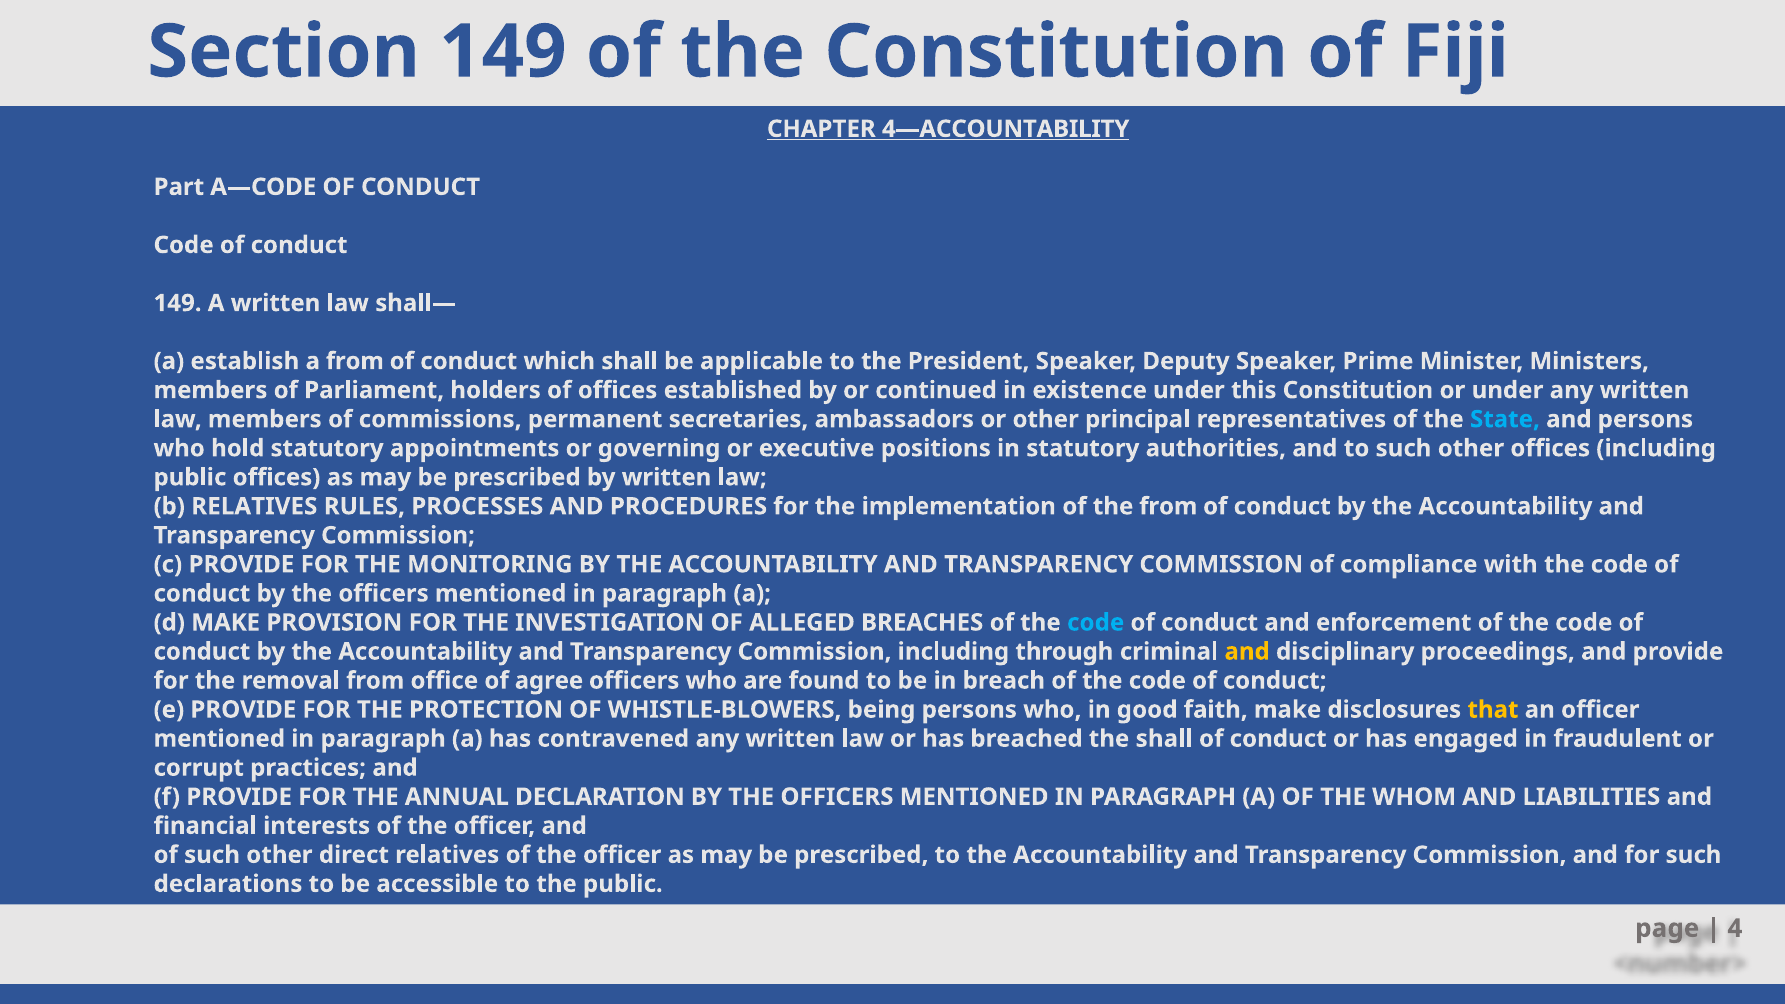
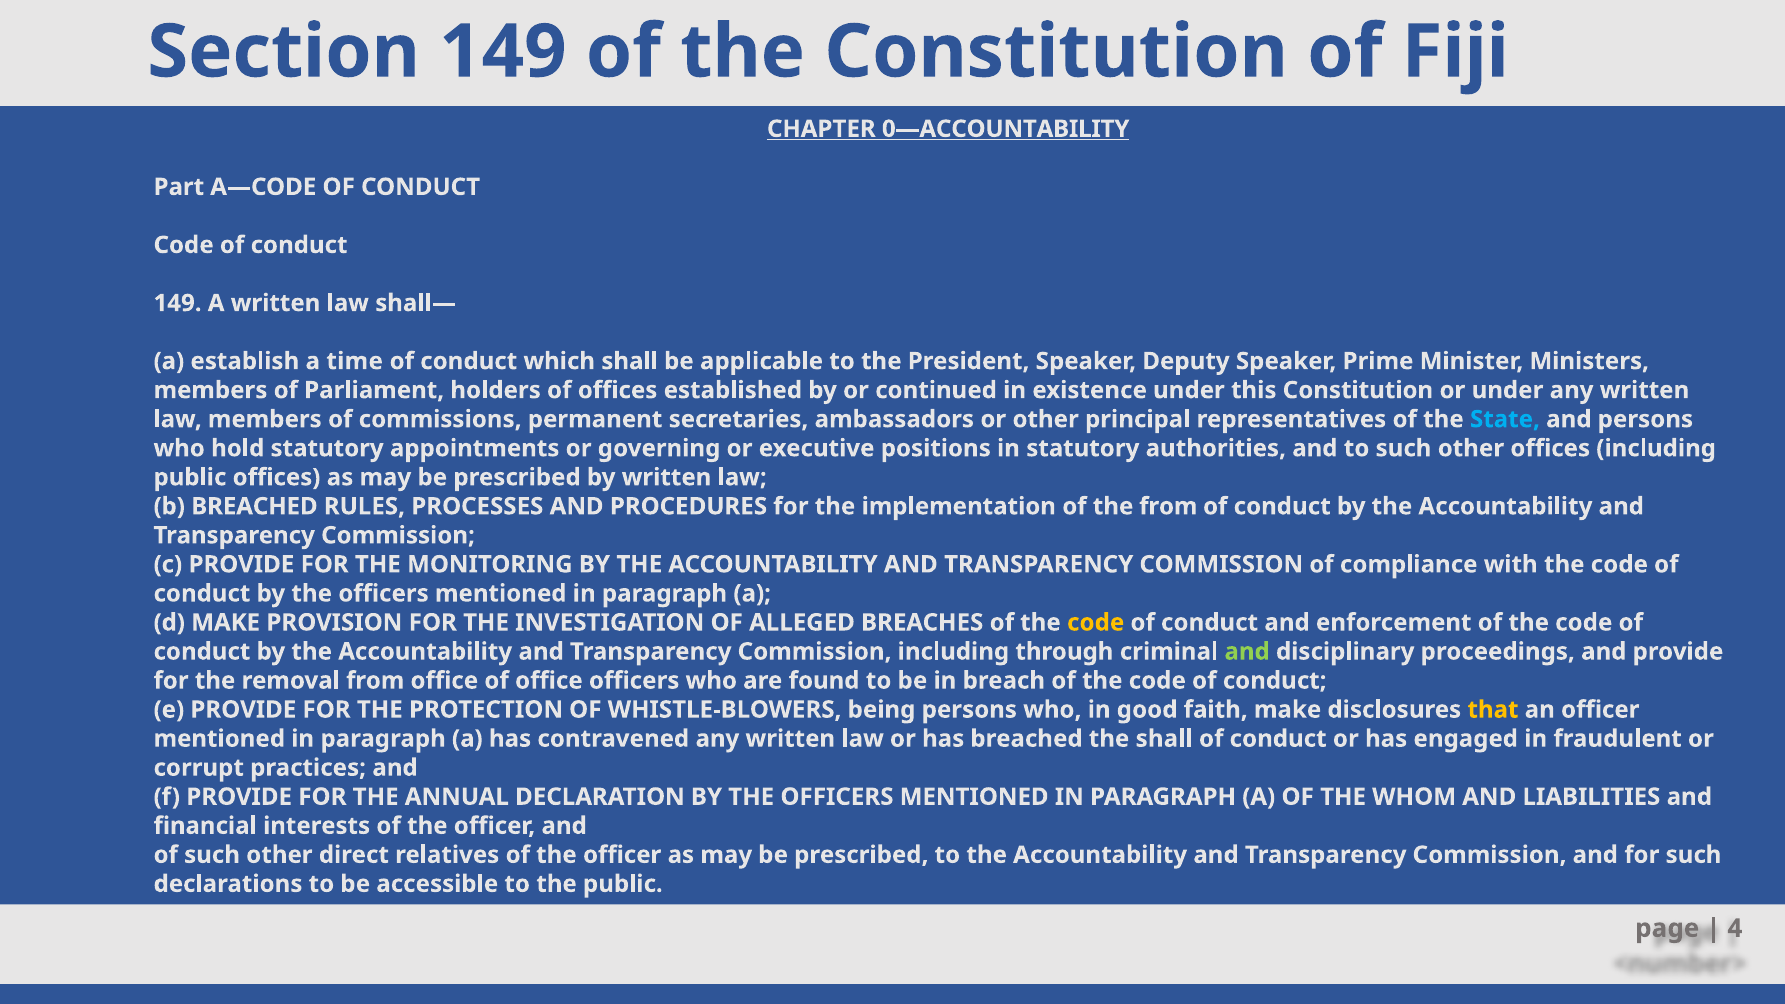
4—ACCOUNTABILITY: 4—ACCOUNTABILITY -> 0—ACCOUNTABILITY
a from: from -> time
b RELATIVES: RELATIVES -> BREACHED
code at (1096, 623) colour: light blue -> yellow
and at (1247, 652) colour: yellow -> light green
of agree: agree -> office
